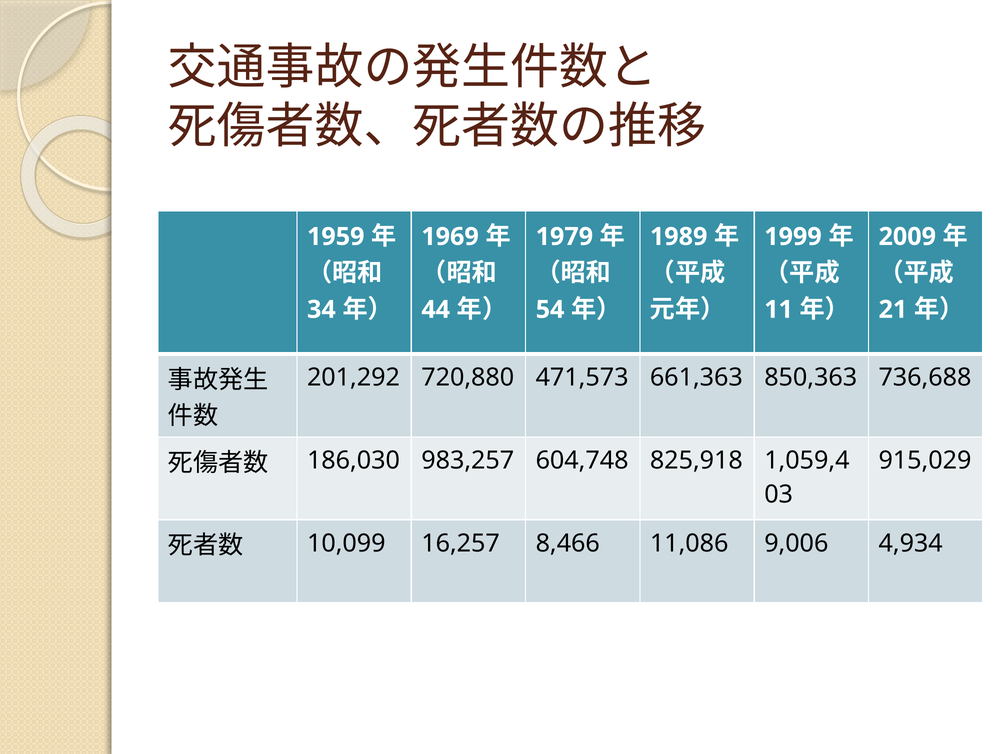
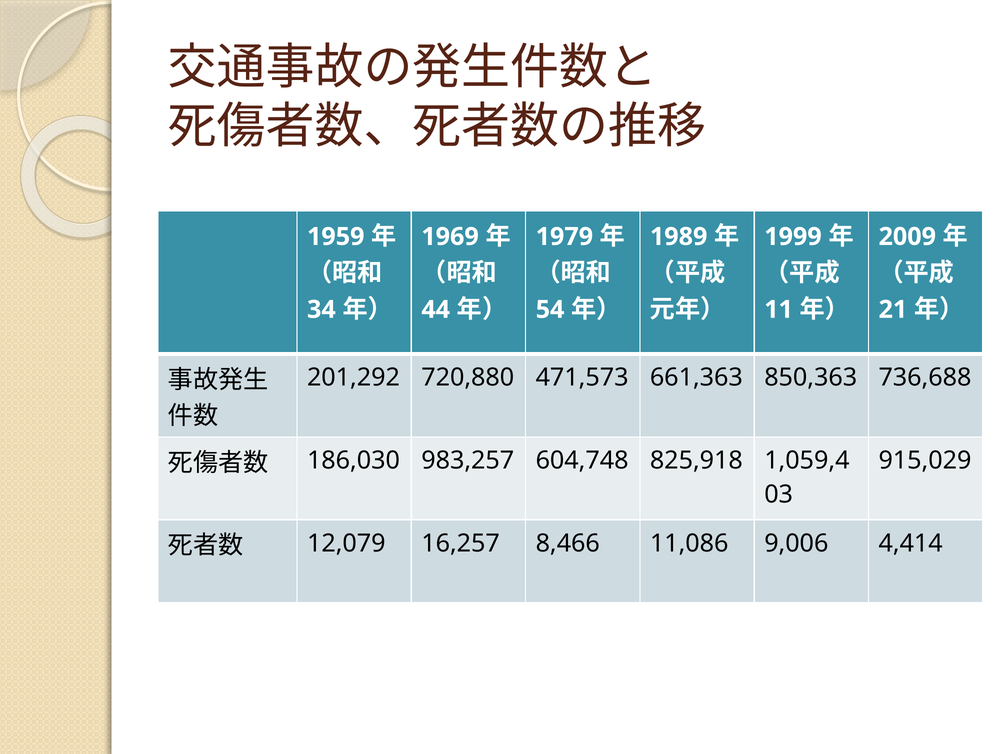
10,099: 10,099 -> 12,079
4,934: 4,934 -> 4,414
